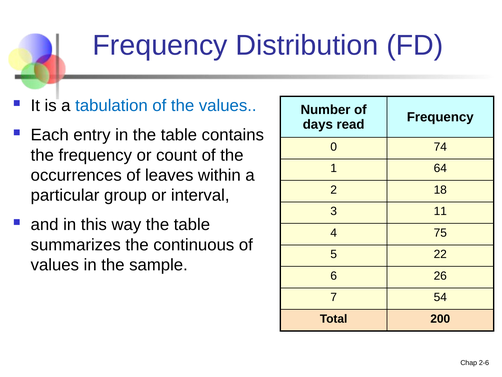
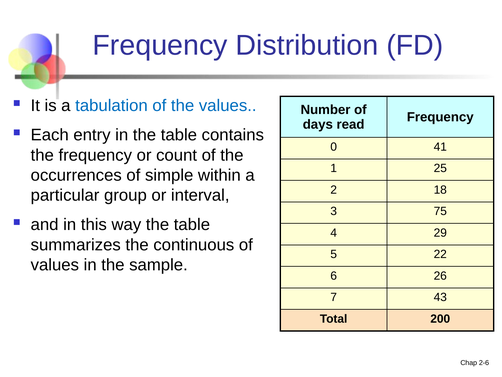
74: 74 -> 41
64: 64 -> 25
leaves: leaves -> simple
11: 11 -> 75
75: 75 -> 29
54: 54 -> 43
